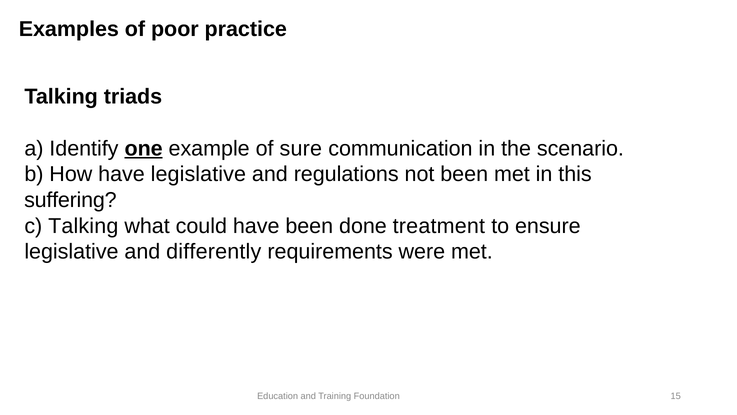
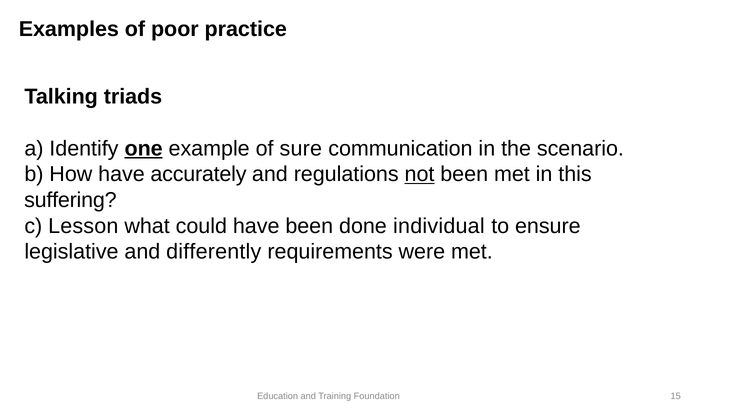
have legislative: legislative -> accurately
not underline: none -> present
c Talking: Talking -> Lesson
treatment: treatment -> individual
